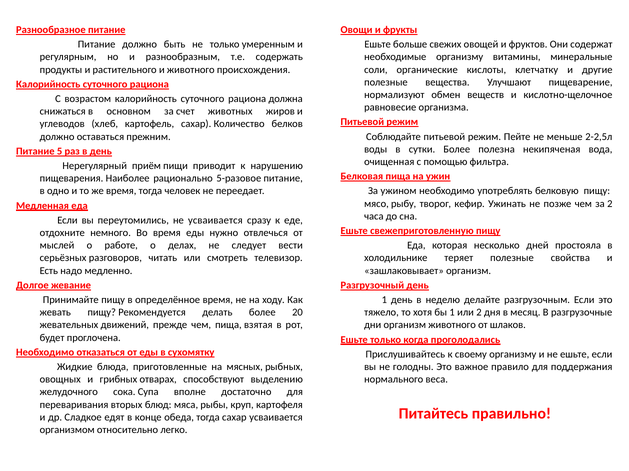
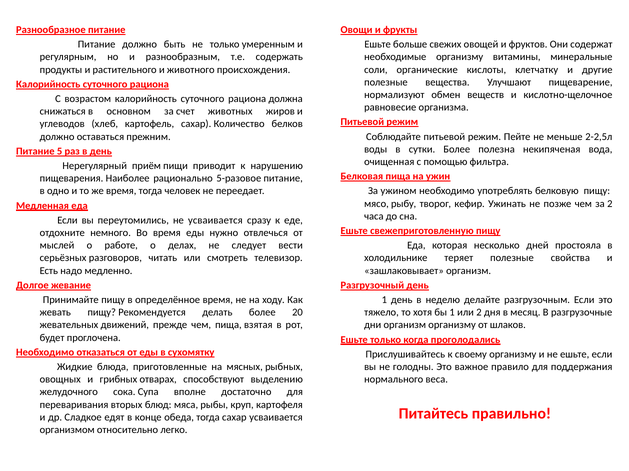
организм животного: животного -> организму
